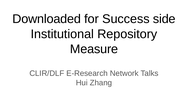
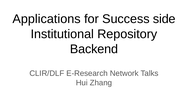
Downloaded: Downloaded -> Applications
Measure: Measure -> Backend
